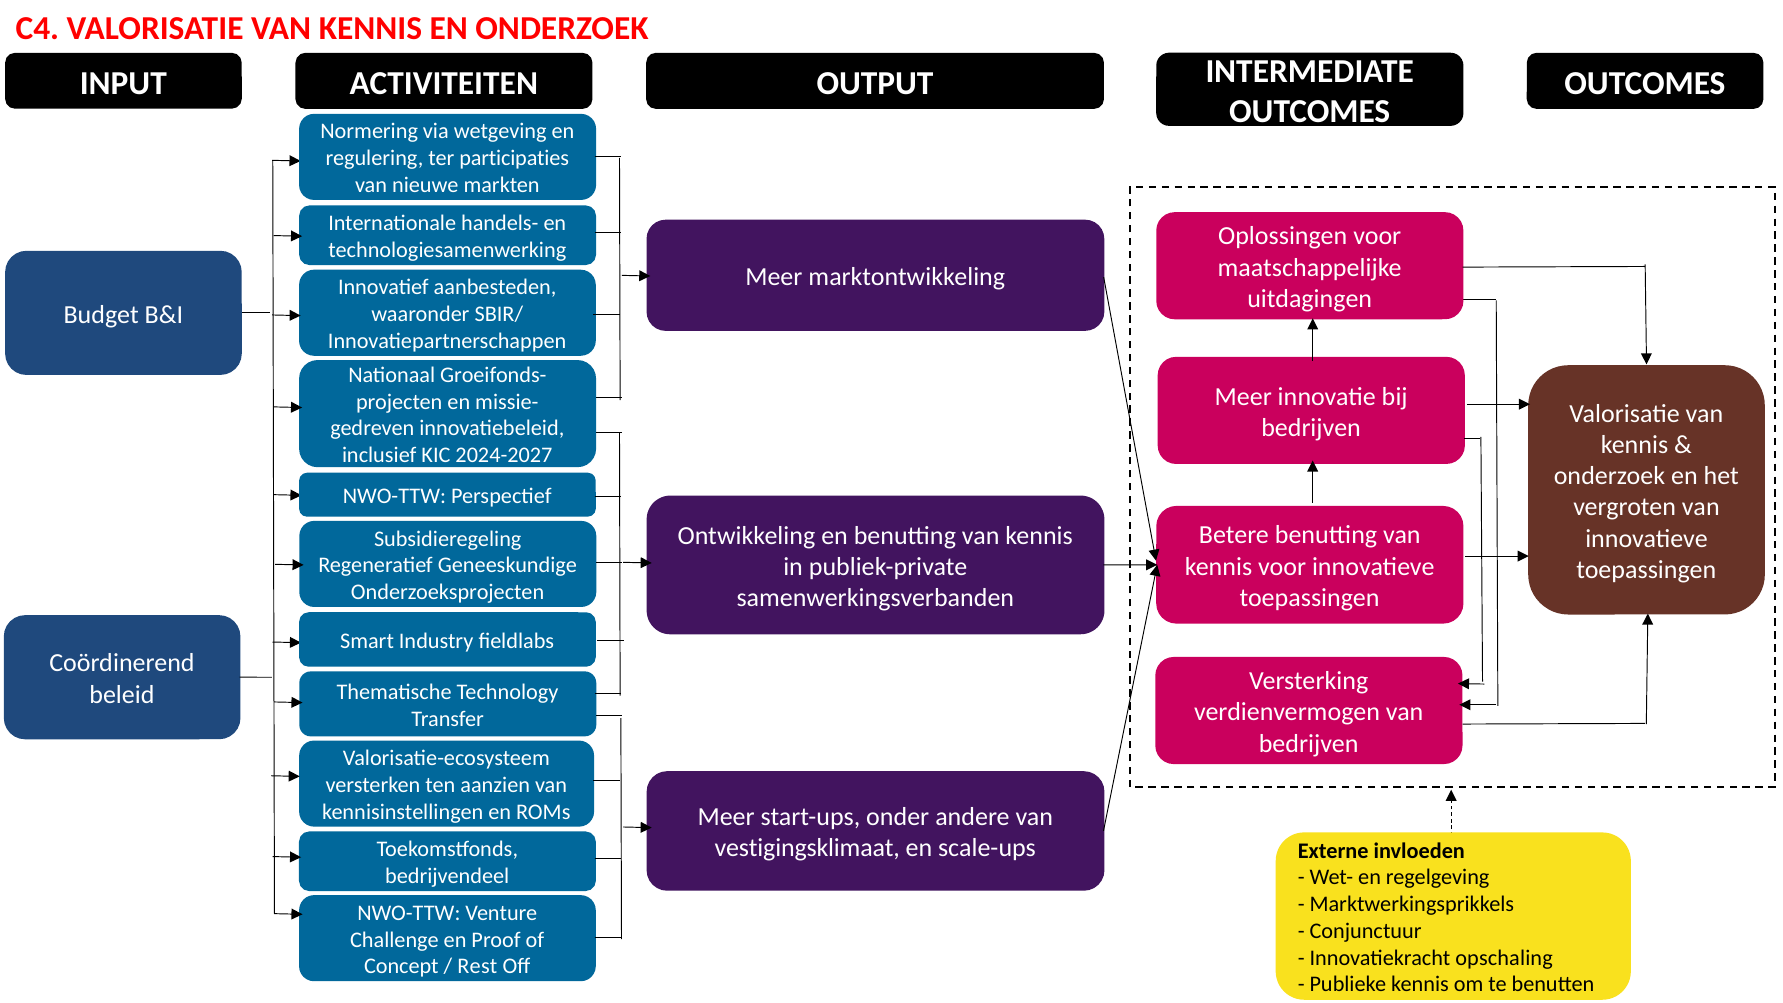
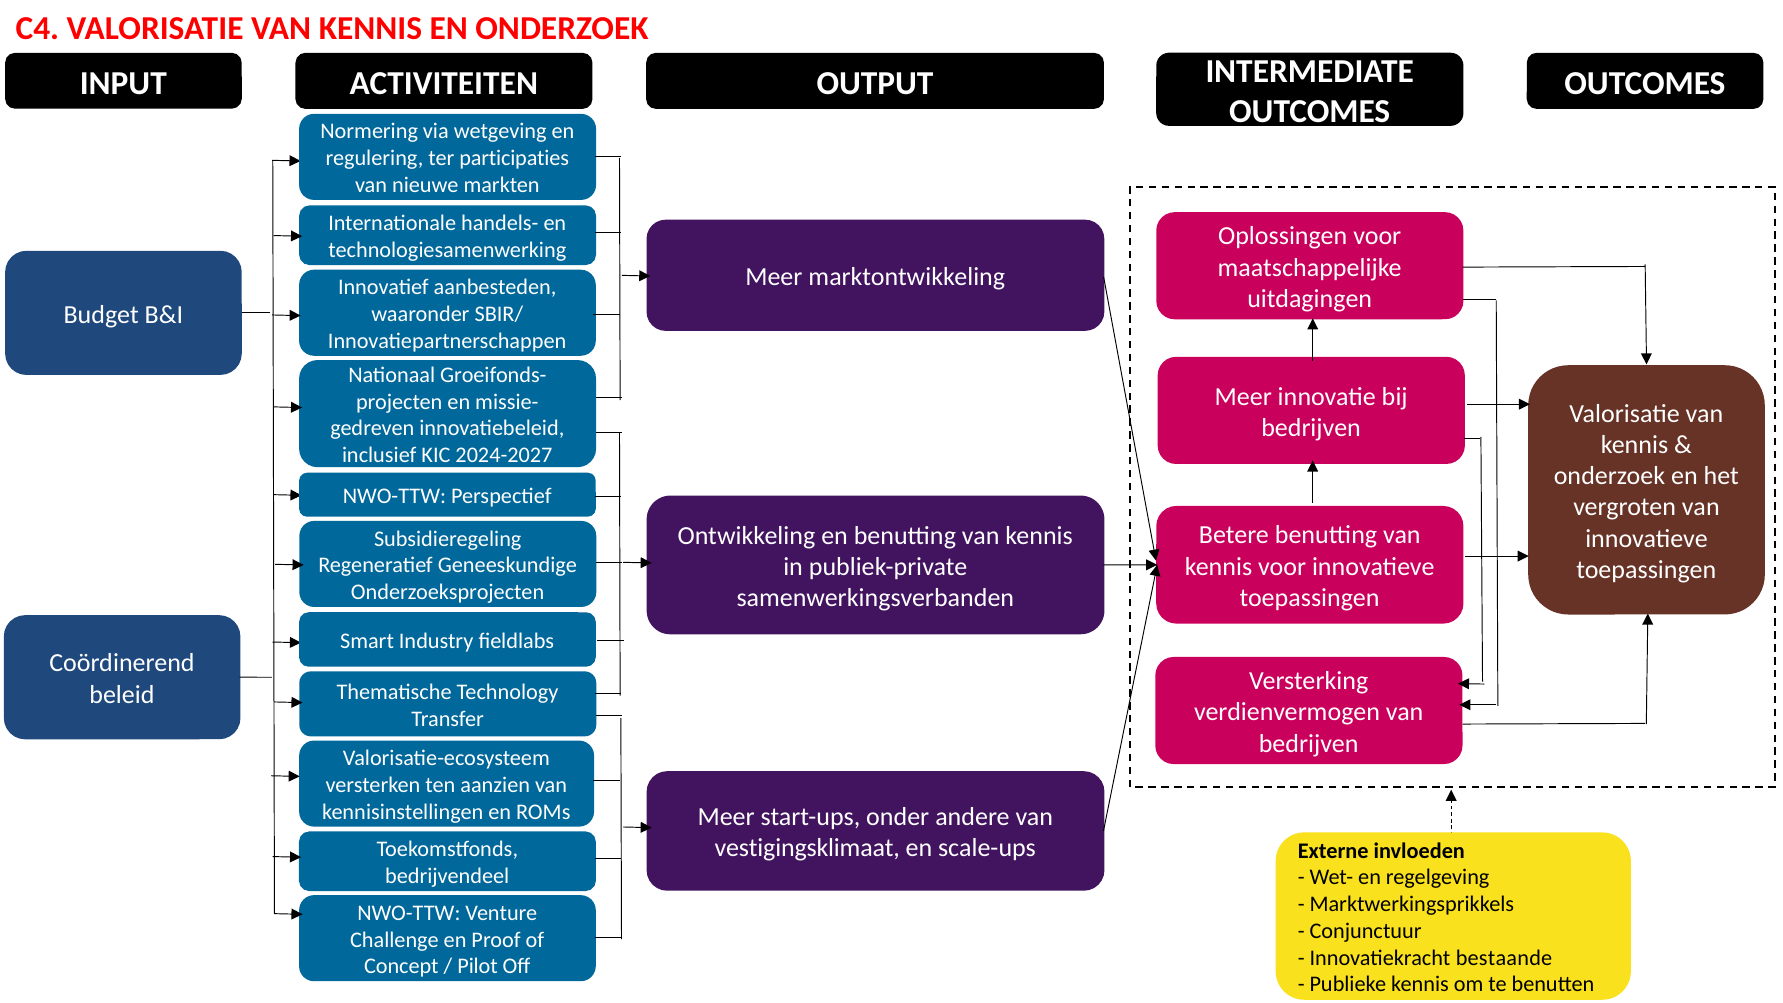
opschaling: opschaling -> bestaande
Rest: Rest -> Pilot
